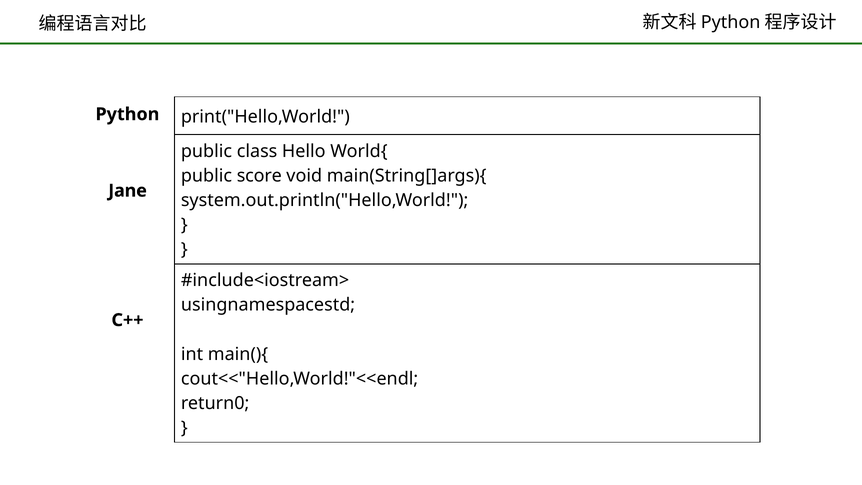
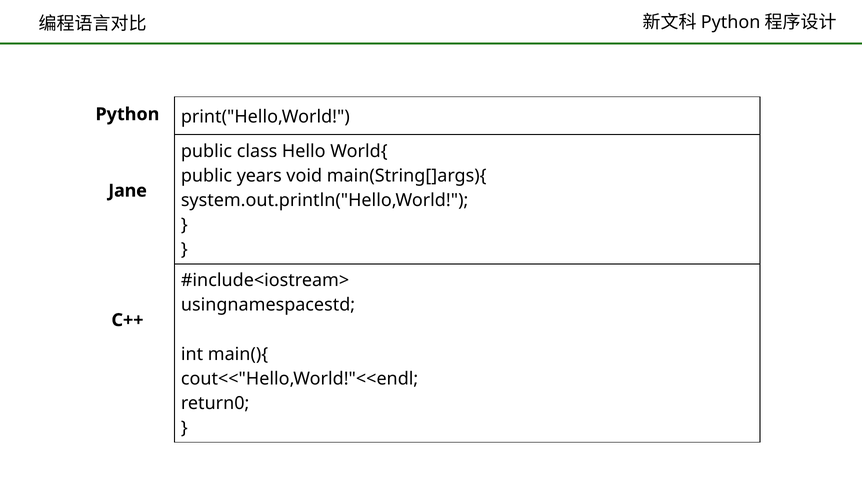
score: score -> years
